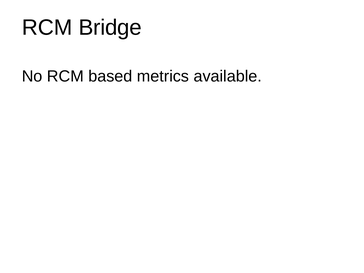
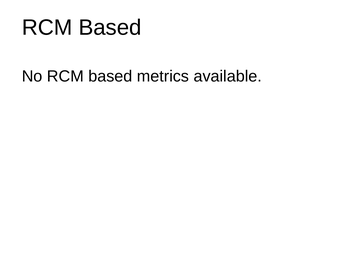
Bridge at (110, 28): Bridge -> Based
